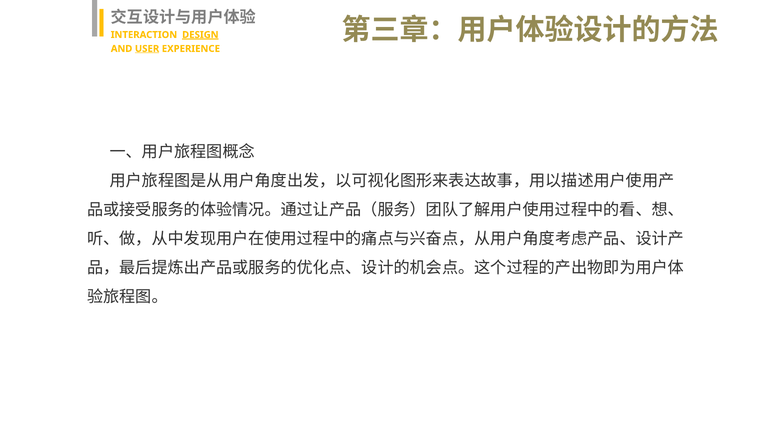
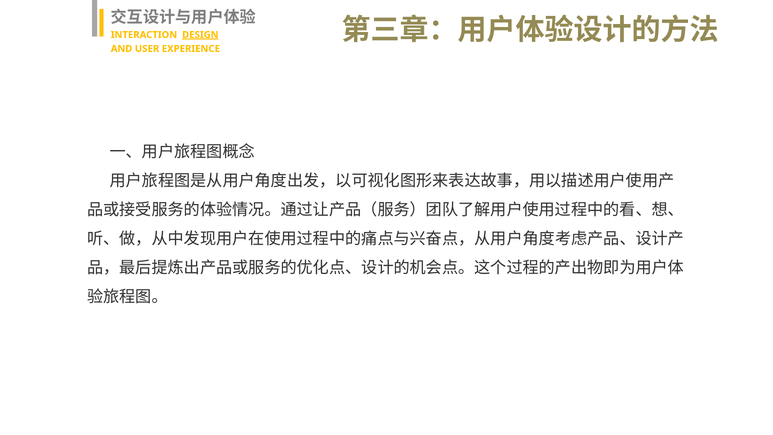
USER underline: present -> none
